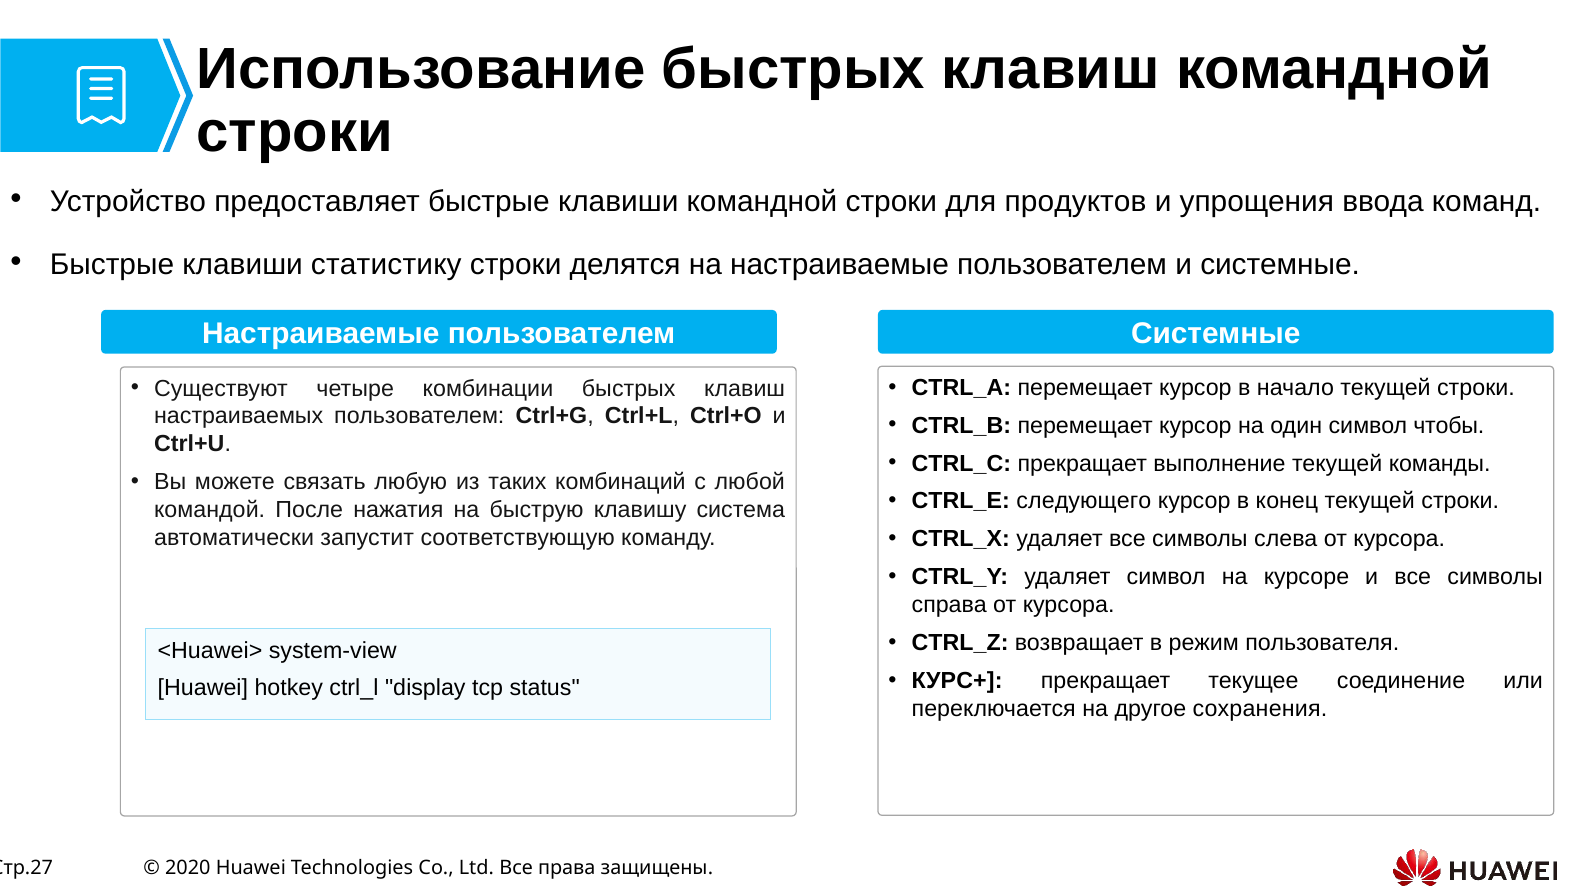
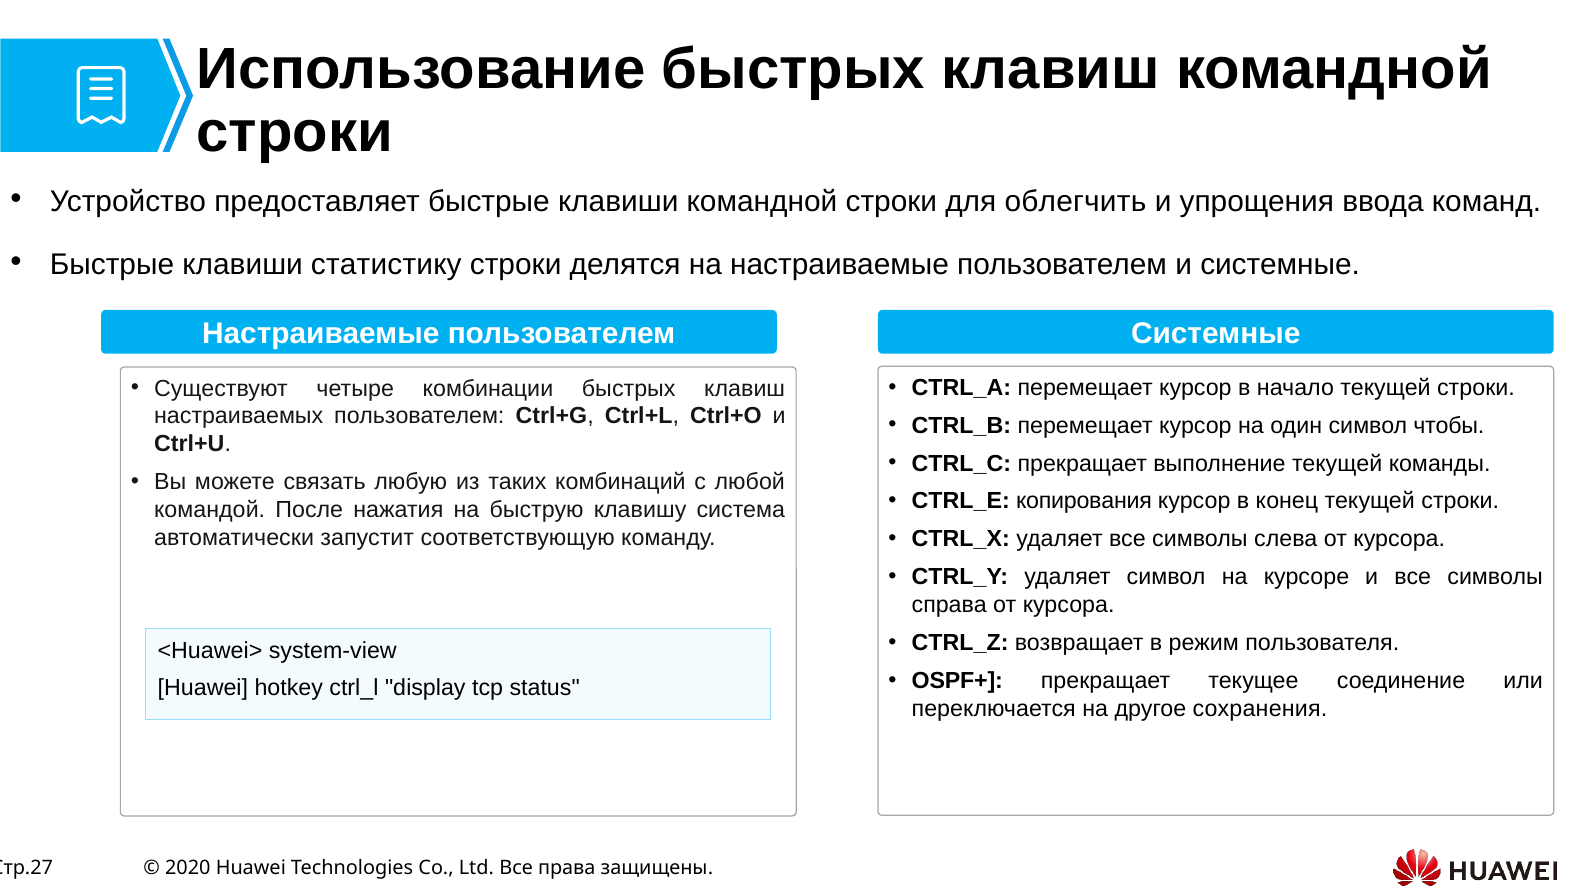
продуктов: продуктов -> облегчить
следующего: следующего -> копирования
КУРС+: КУРС+ -> OSPF+
